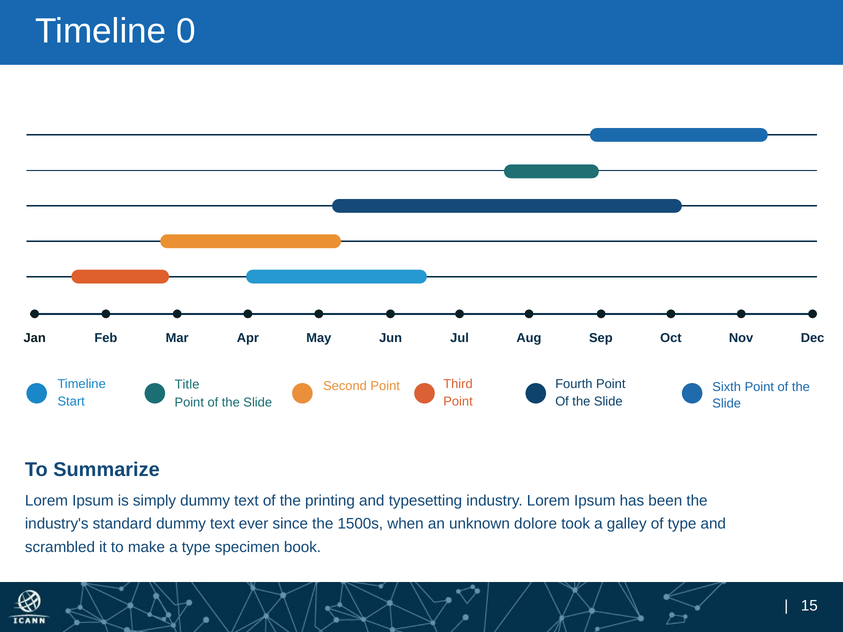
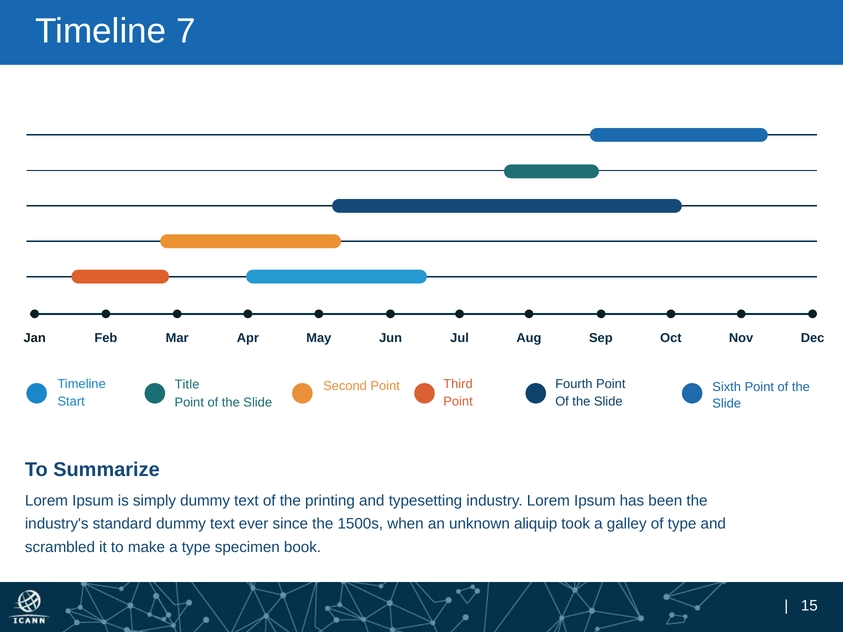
0: 0 -> 7
dolore: dolore -> aliquip
